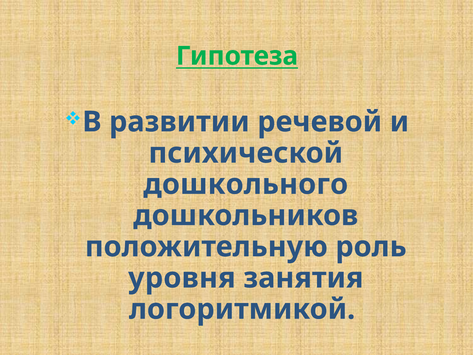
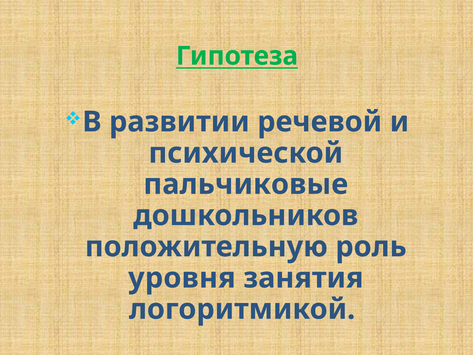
дошкольного: дошкольного -> пальчиковые
